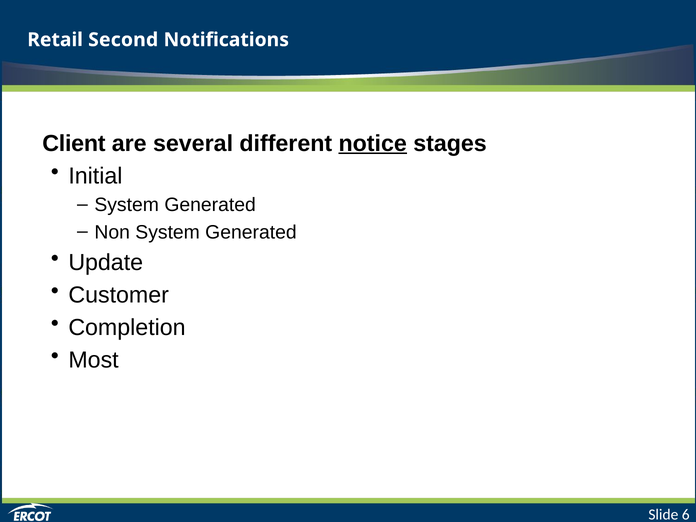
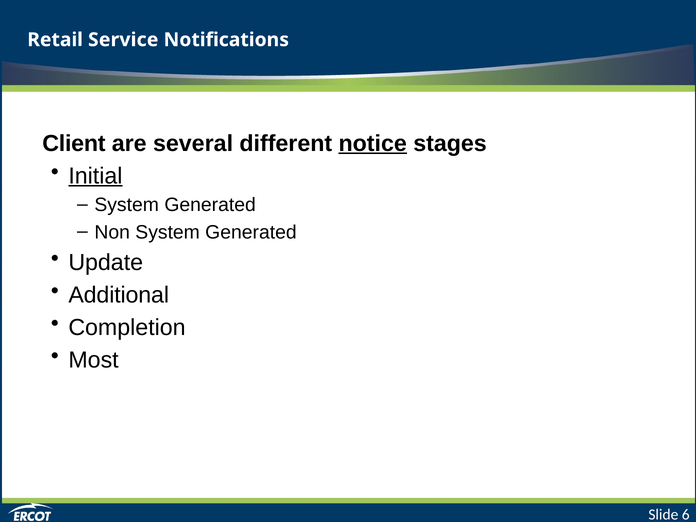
Second: Second -> Service
Initial underline: none -> present
Customer: Customer -> Additional
